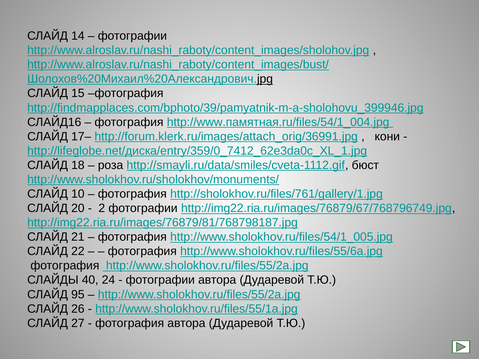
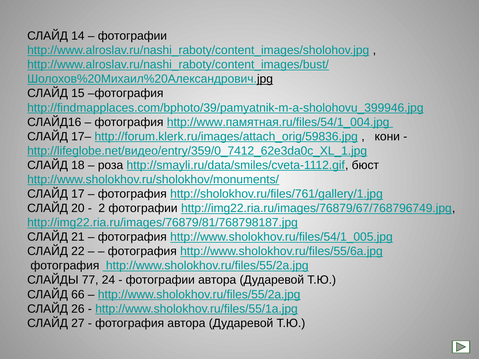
http://forum.klerk.ru/images/attach_orig/36991.jpg: http://forum.klerk.ru/images/attach_orig/36991.jpg -> http://forum.klerk.ru/images/attach_orig/59836.jpg
http://lifeglobe.net/диска/entry/359/0_7412_62e3da0c_XL_1.jpg: http://lifeglobe.net/диска/entry/359/0_7412_62e3da0c_XL_1.jpg -> http://lifeglobe.net/видео/entry/359/0_7412_62e3da0c_XL_1.jpg
10: 10 -> 17
40: 40 -> 77
95: 95 -> 66
